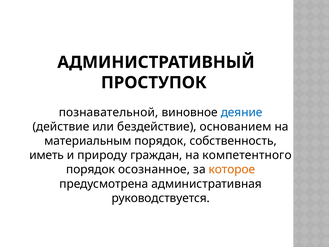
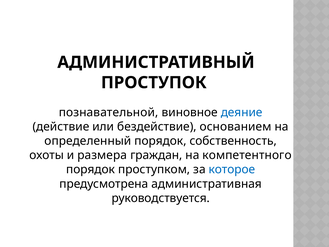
материальным: материальным -> определенный
иметь: иметь -> охоты
природу: природу -> размера
осознанное: осознанное -> проступком
которое colour: orange -> blue
